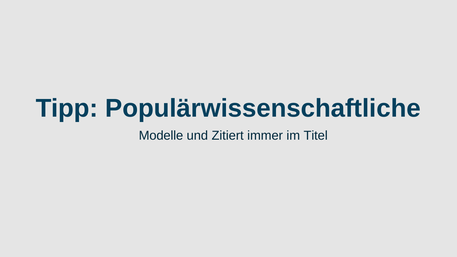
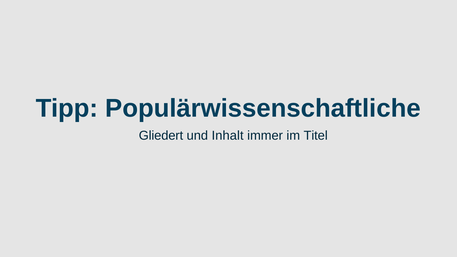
Modelle: Modelle -> Gliedert
Zitiert: Zitiert -> Inhalt
